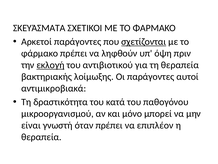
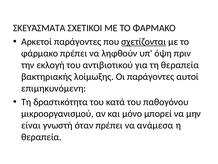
εκλογή underline: present -> none
αντιμικροβιακά: αντιμικροβιακά -> επιμηκυνόμενη
επιπλέον: επιπλέον -> ανάμεσα
